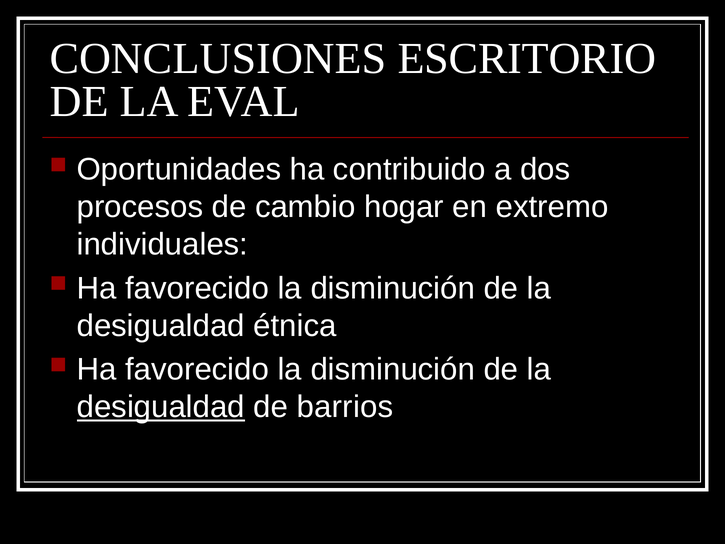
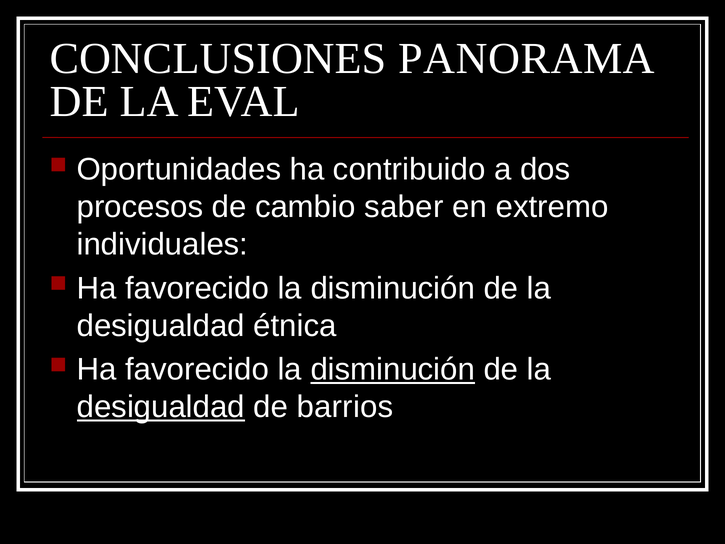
ESCRITORIO: ESCRITORIO -> PANORAMA
hogar: hogar -> saber
disminución at (393, 369) underline: none -> present
